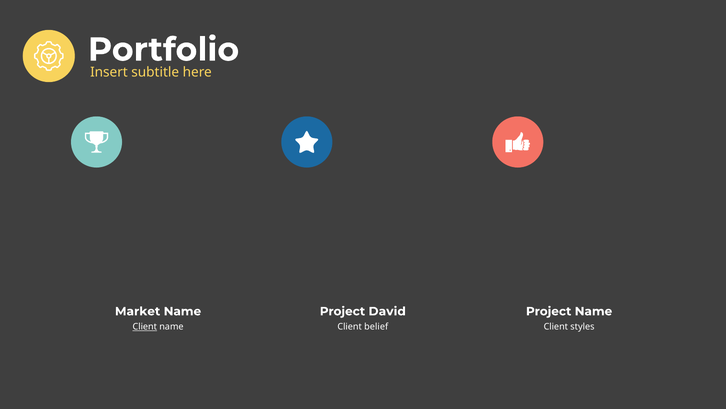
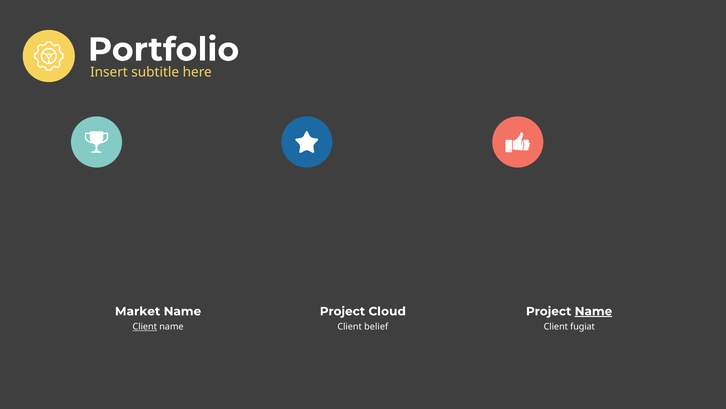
David: David -> Cloud
Name at (593, 311) underline: none -> present
styles: styles -> fugiat
